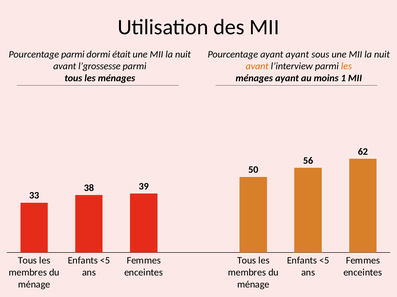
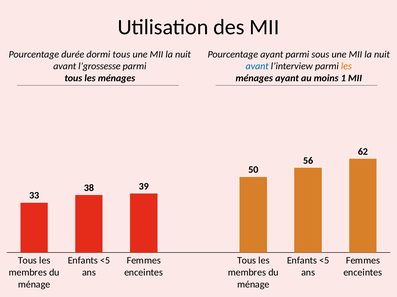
Pourcentage parmi: parmi -> durée
dormi était: était -> tous
ayant ayant: ayant -> parmi
avant at (257, 66) colour: orange -> blue
